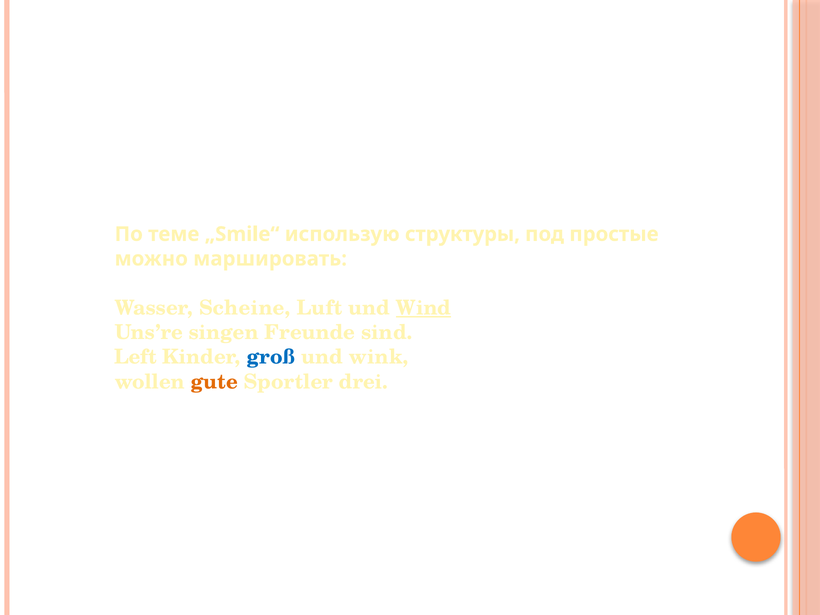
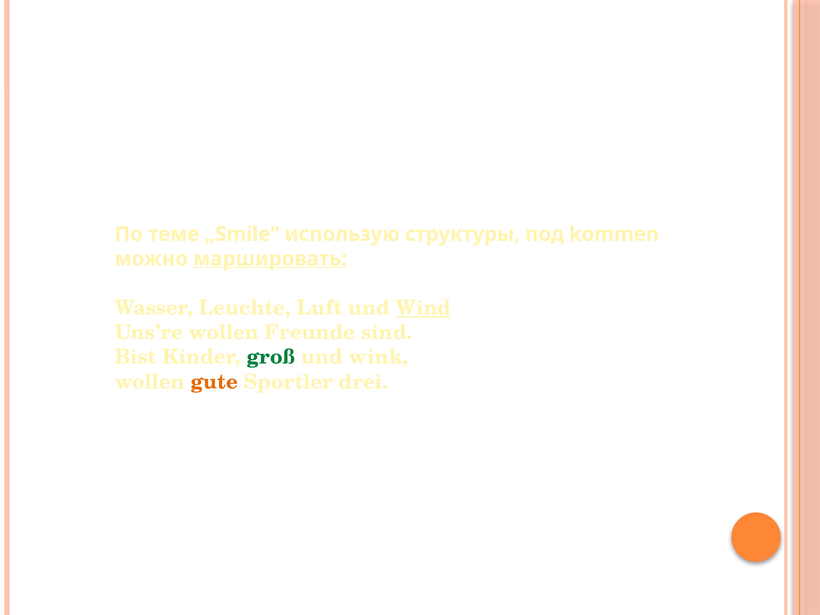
простые: простые -> kommen
маршировать underline: none -> present
Scheine: Scheine -> Leuchte
Uns’re singen: singen -> wollen
Left: Left -> Bist
groß colour: blue -> green
